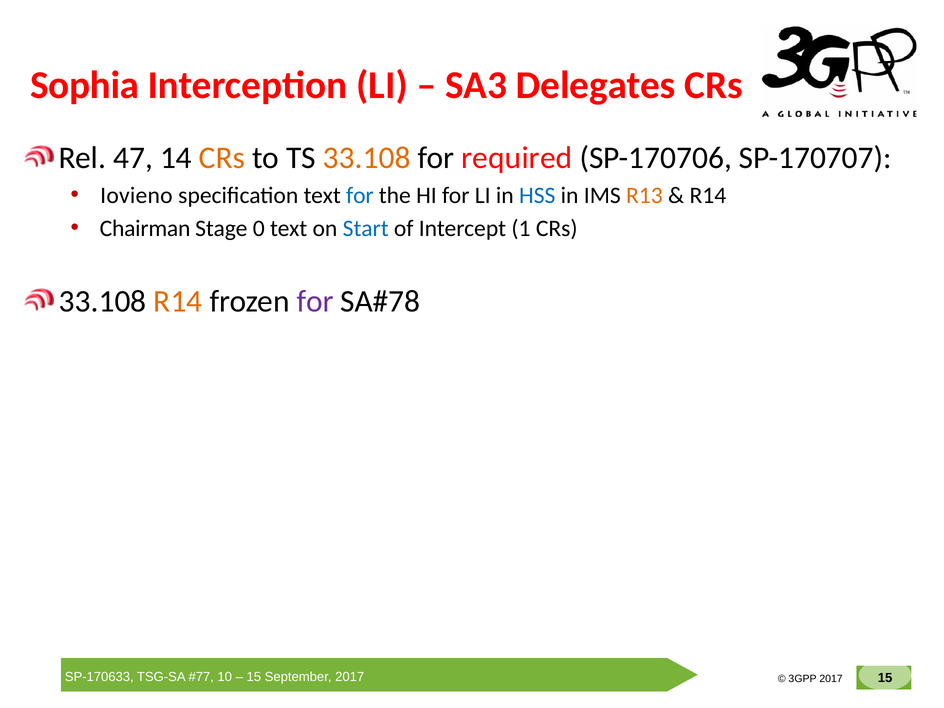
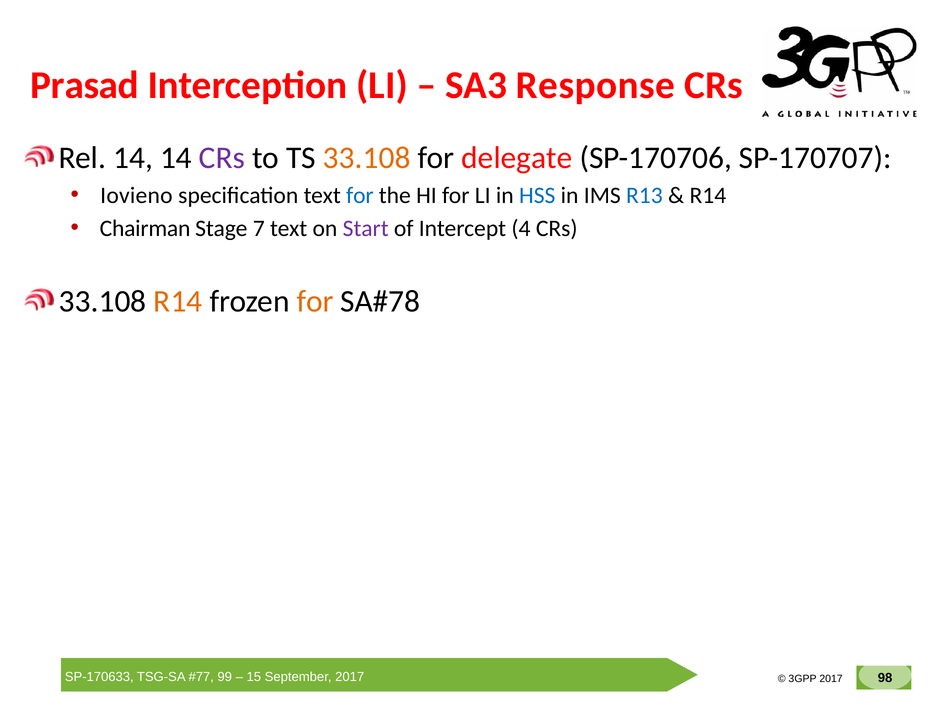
Sophia: Sophia -> Prasad
Delegates: Delegates -> Response
Rel 47: 47 -> 14
CRs at (222, 158) colour: orange -> purple
required: required -> delegate
R13 colour: orange -> blue
0: 0 -> 7
Start colour: blue -> purple
1: 1 -> 4
for at (315, 301) colour: purple -> orange
10: 10 -> 99
15 at (885, 678): 15 -> 98
